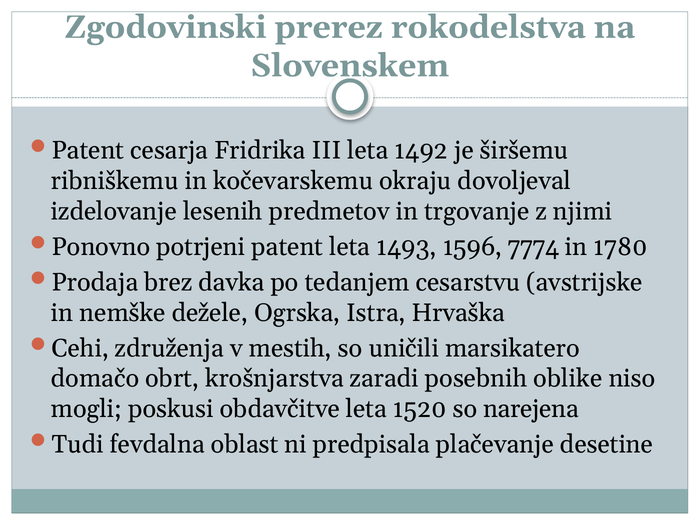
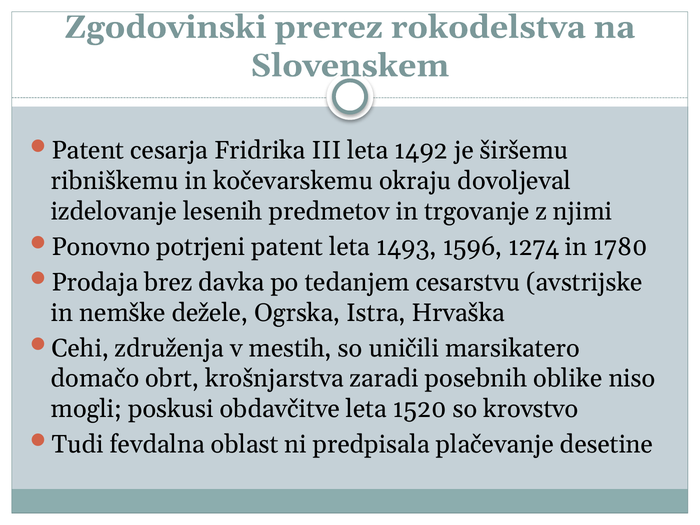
7774: 7774 -> 1274
narejena: narejena -> krovstvo
